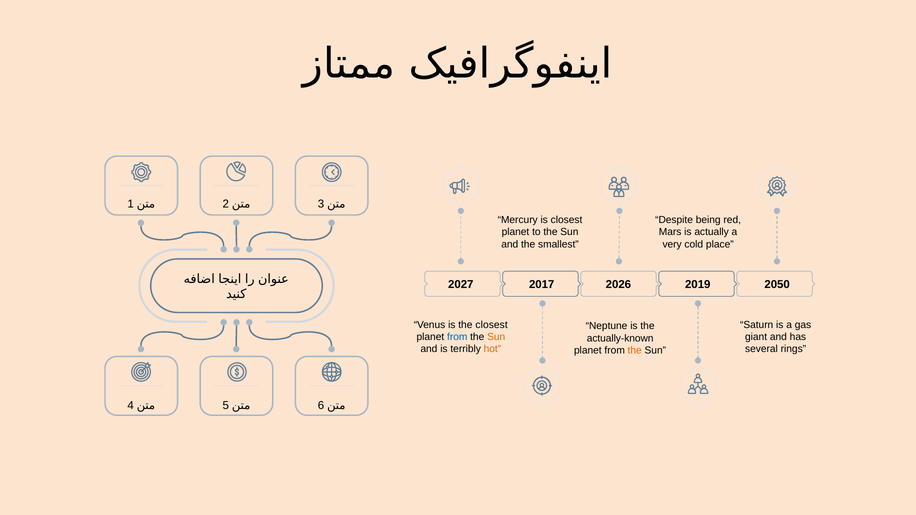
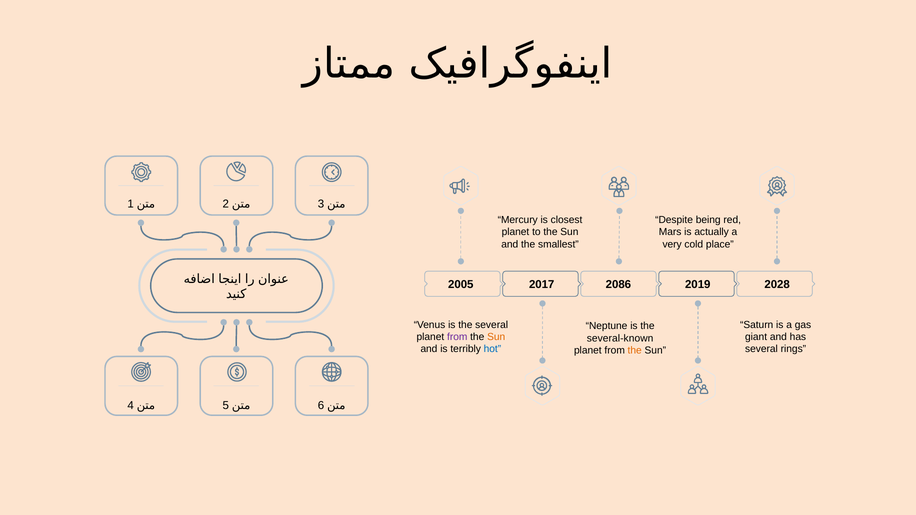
2027: 2027 -> 2005
2026: 2026 -> 2086
2050: 2050 -> 2028
the closest: closest -> several
from at (457, 337) colour: blue -> purple
actually-known: actually-known -> several-known
hot colour: orange -> blue
